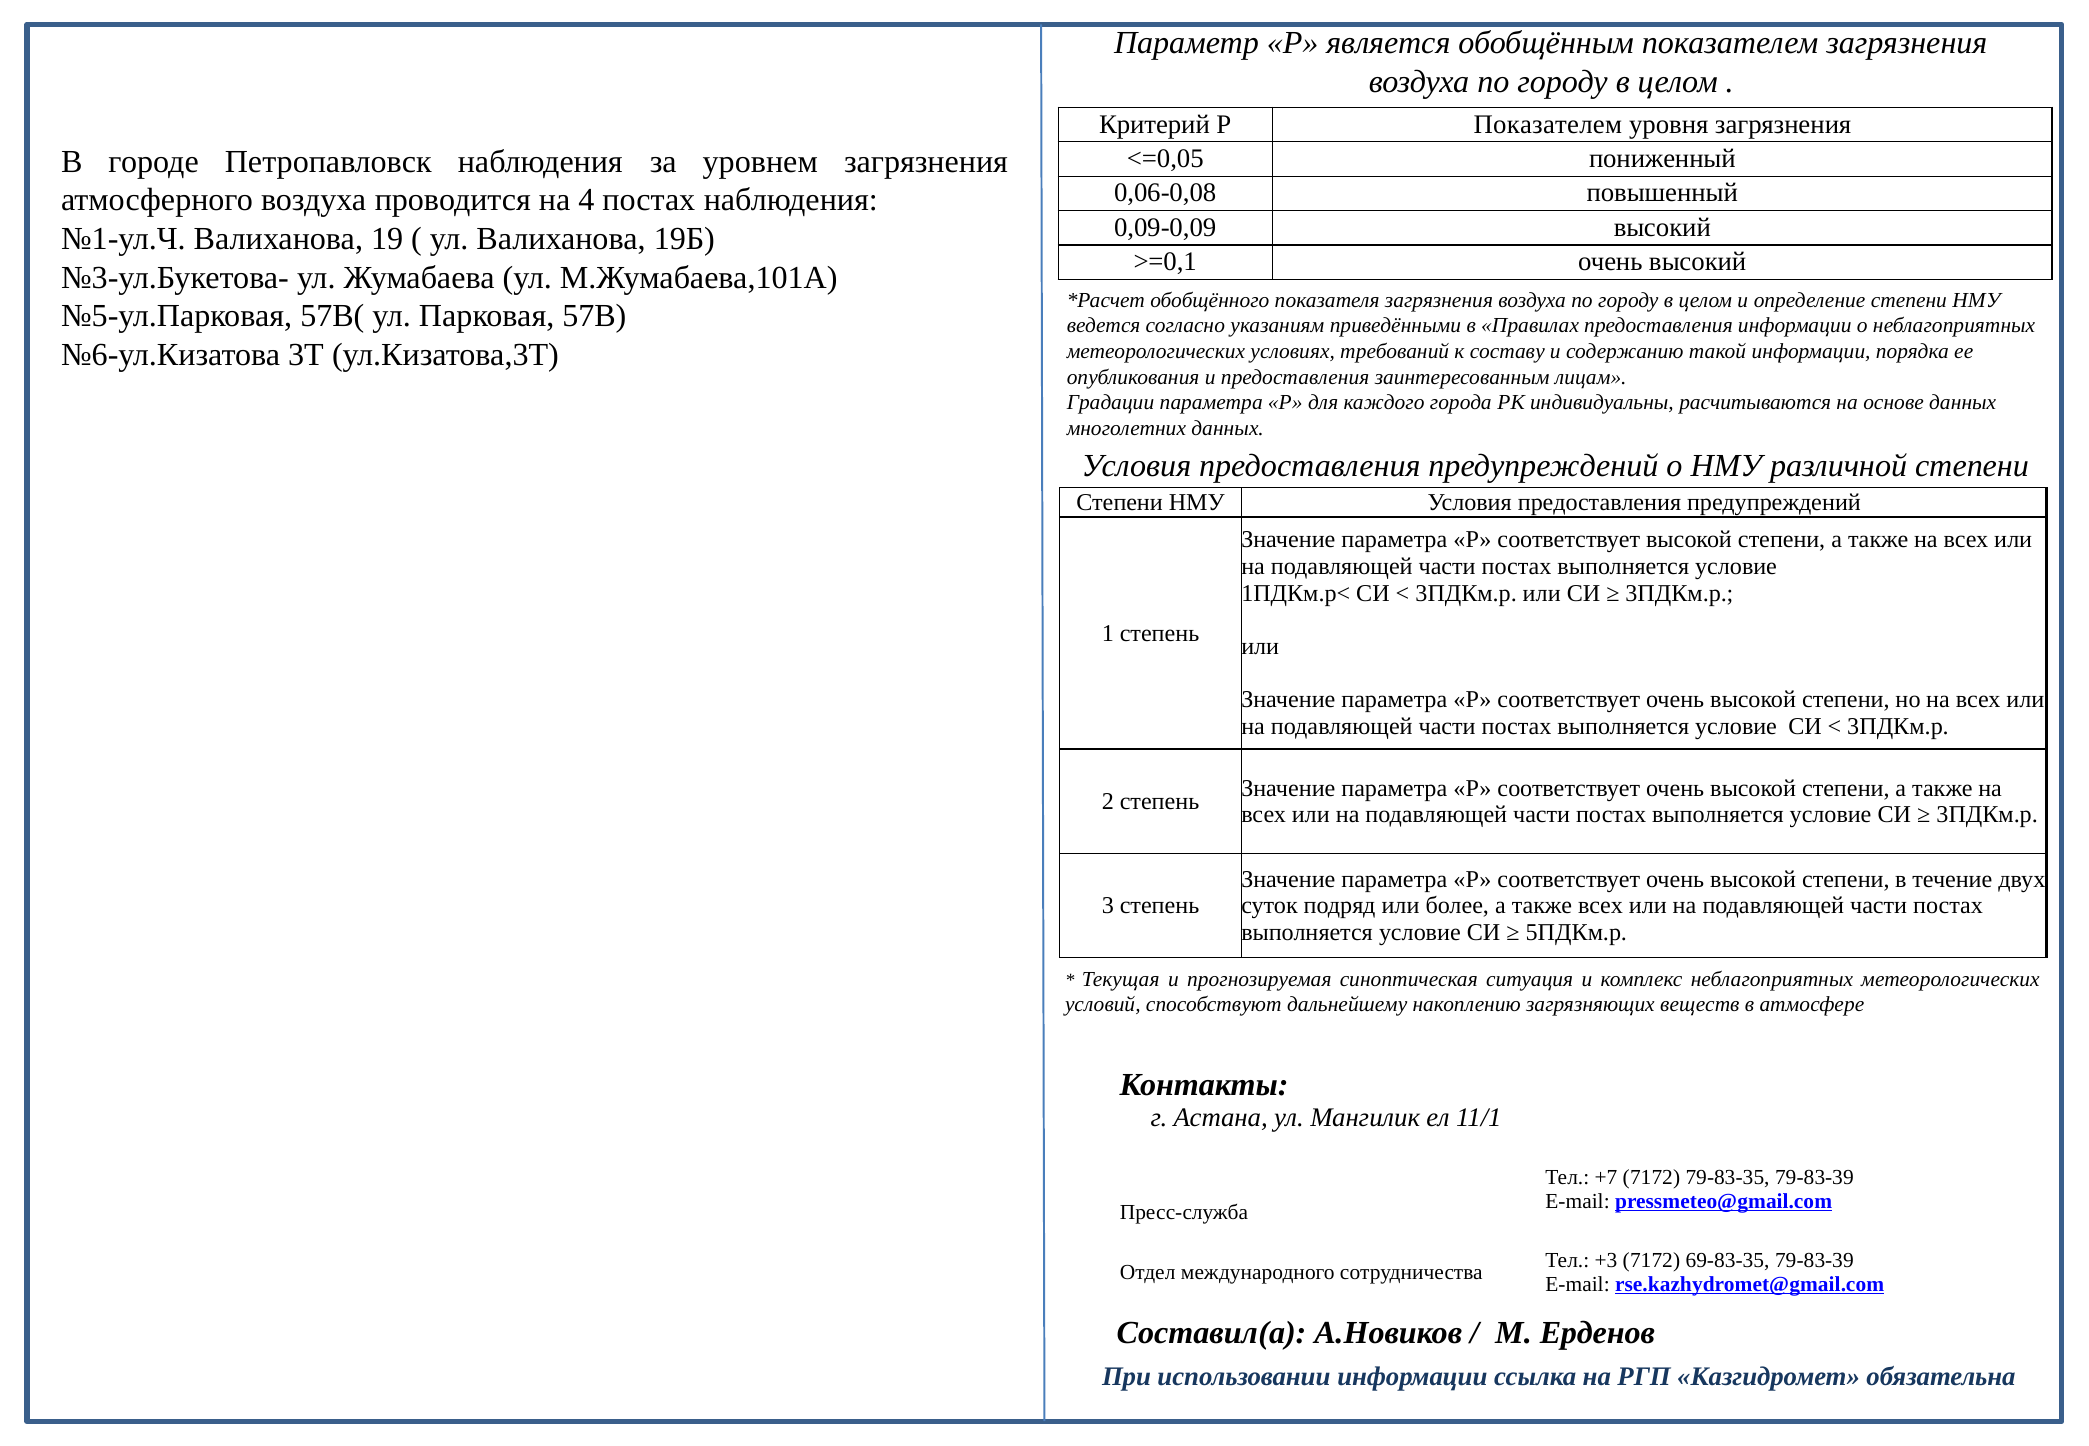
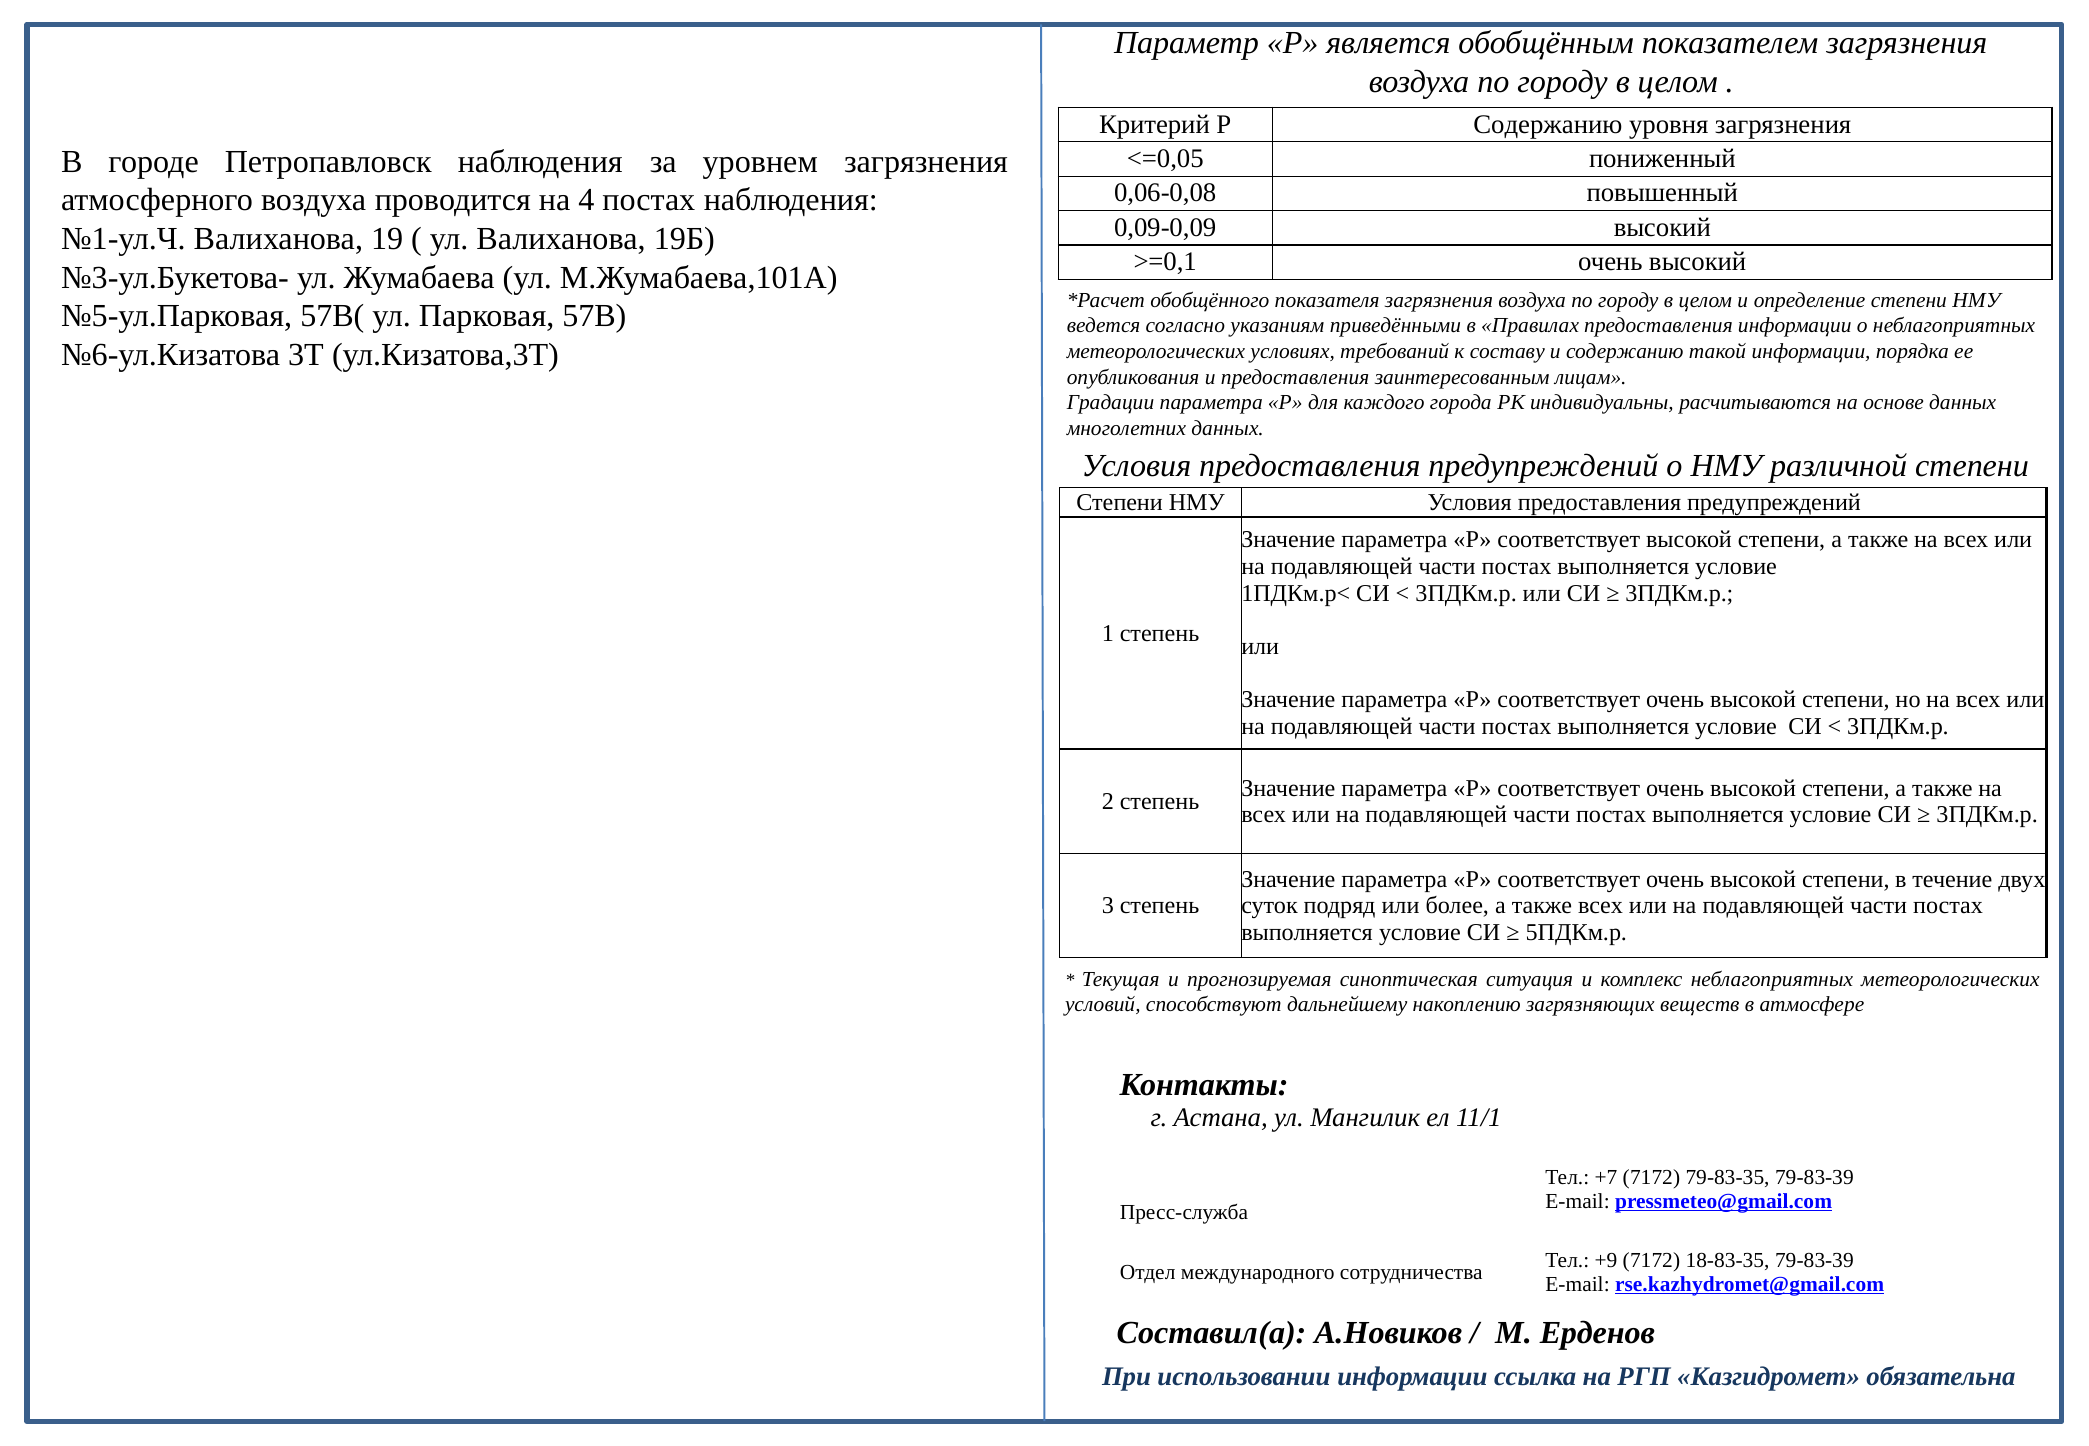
Р Показателем: Показателем -> Содержанию
+3: +3 -> +9
69-83-35: 69-83-35 -> 18-83-35
